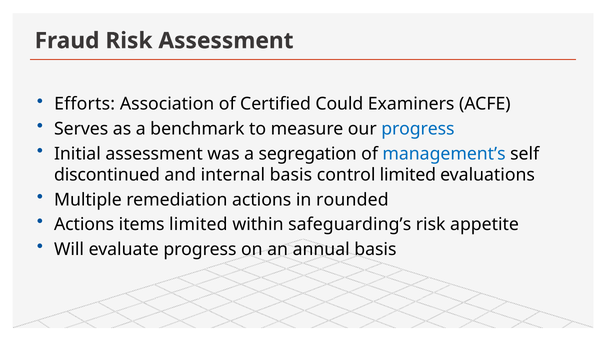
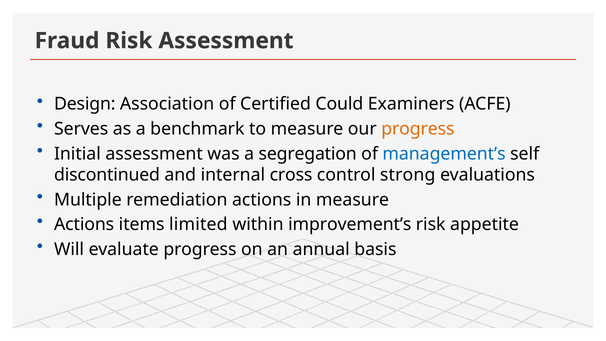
Efforts: Efforts -> Design
progress at (418, 129) colour: blue -> orange
internal basis: basis -> cross
control limited: limited -> strong
in rounded: rounded -> measure
safeguarding’s: safeguarding’s -> improvement’s
